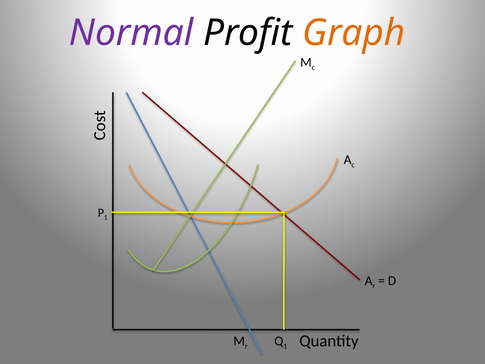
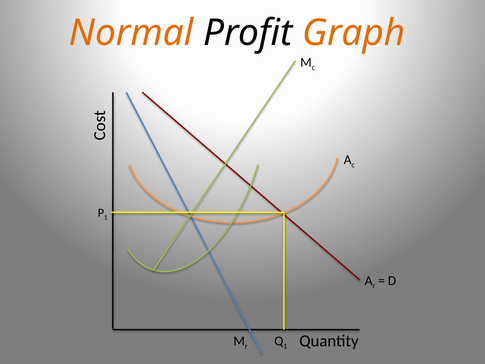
Normal colour: purple -> orange
